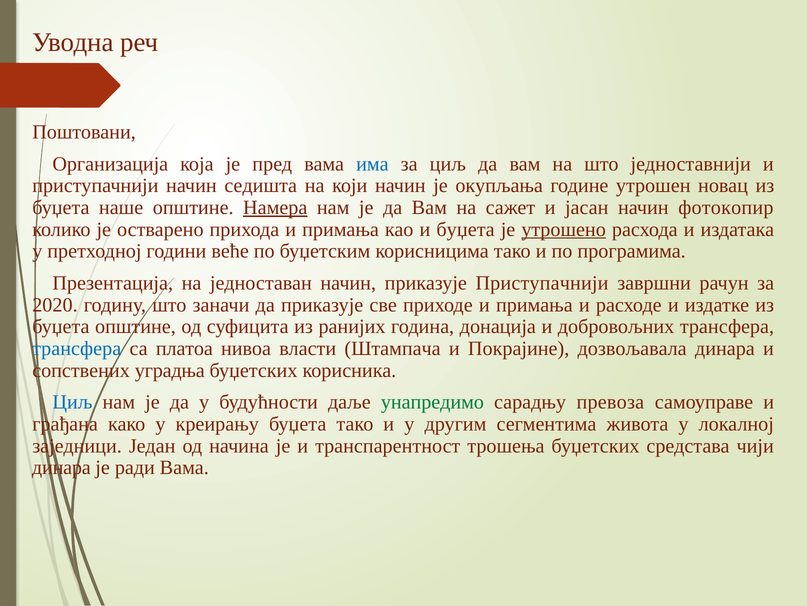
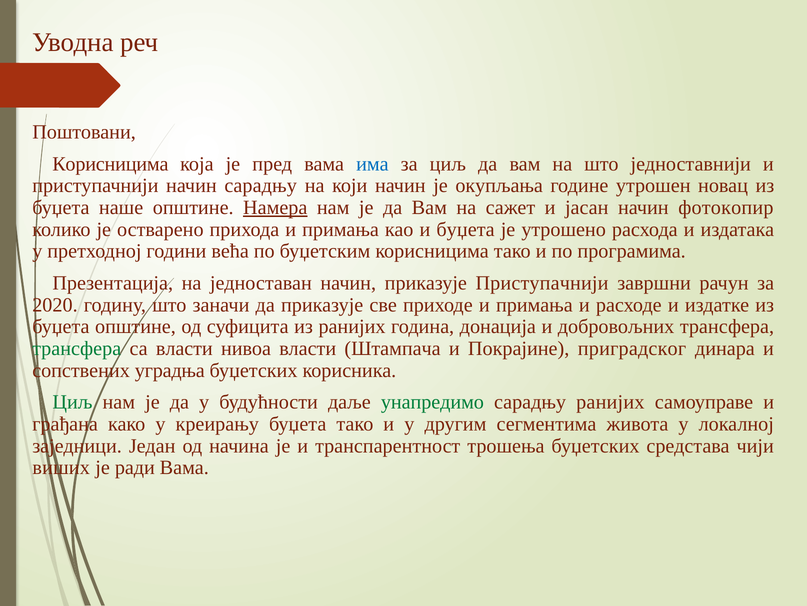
Организација at (110, 164): Организација -> Корисницима
начин седишта: седишта -> сарадњу
утрошено underline: present -> none
веће: веће -> већа
трансфера at (77, 348) colour: blue -> green
са платоа: платоа -> власти
дозвољавала: дозвољавала -> приградског
Циљ at (72, 402) colour: blue -> green
сарадњу превоза: превоза -> ранијих
динара at (61, 467): динара -> виших
